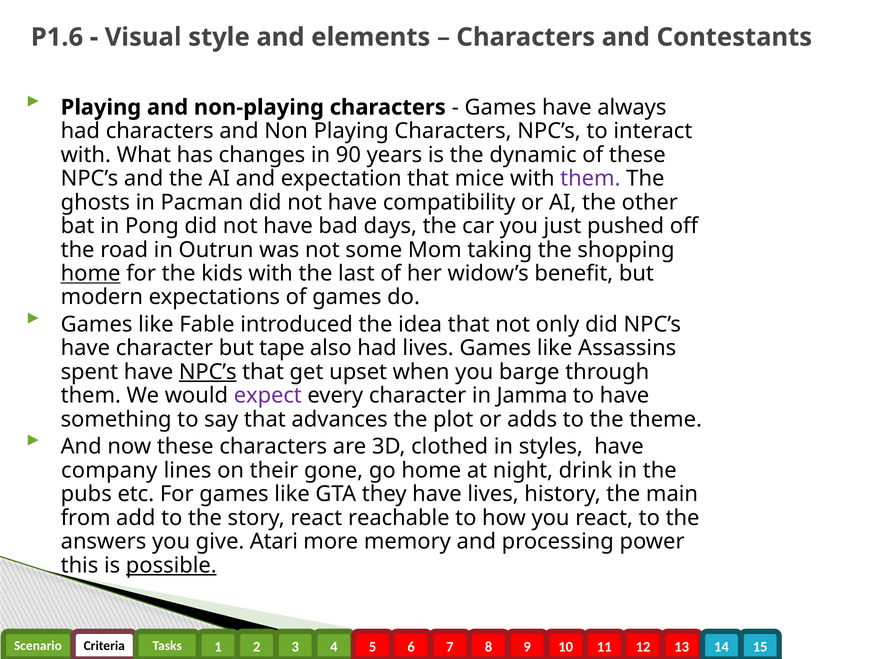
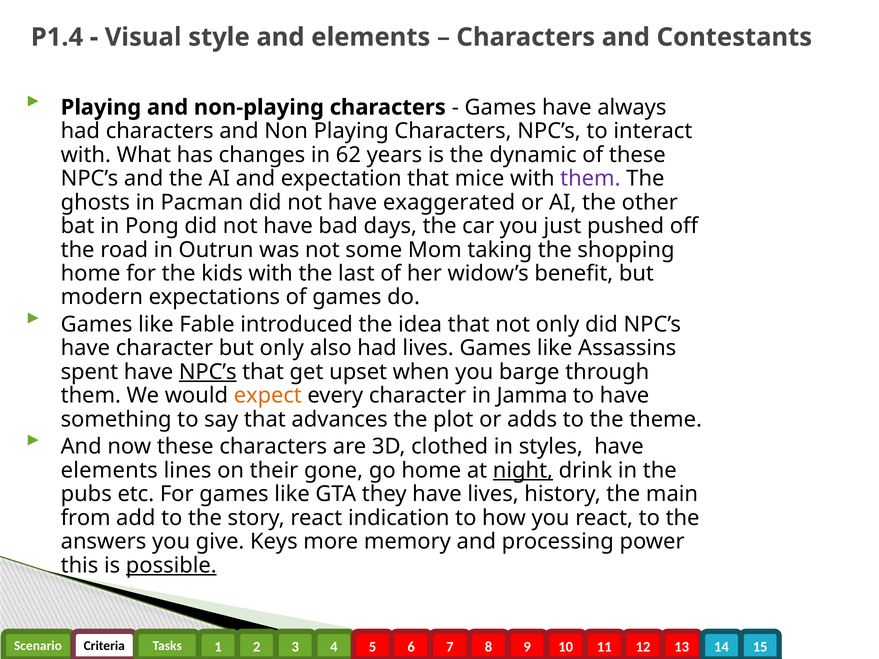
P1.6: P1.6 -> P1.4
90: 90 -> 62
compatibility: compatibility -> exaggerated
home at (91, 274) underline: present -> none
but tape: tape -> only
expect colour: purple -> orange
company at (109, 471): company -> elements
night underline: none -> present
reachable: reachable -> indication
Atari: Atari -> Keys
